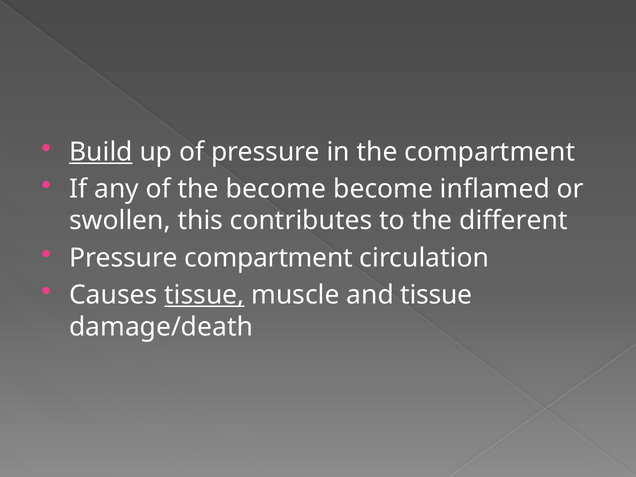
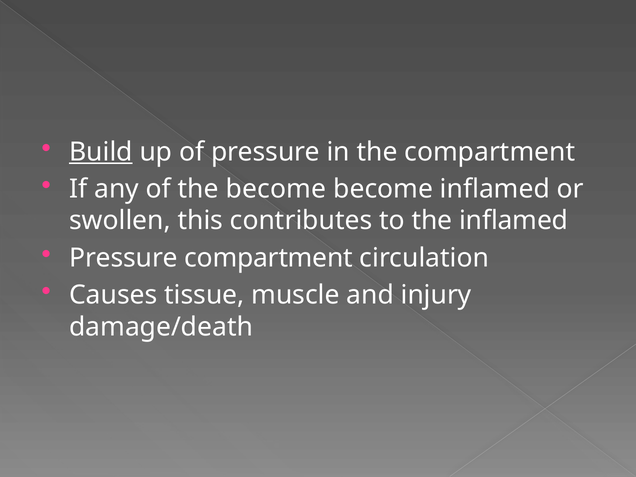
the different: different -> inflamed
tissue at (204, 295) underline: present -> none
and tissue: tissue -> injury
